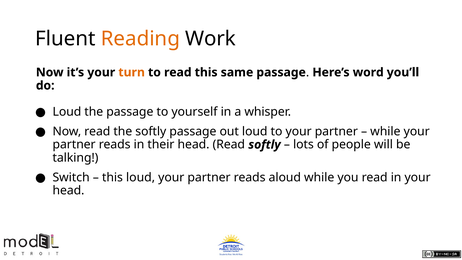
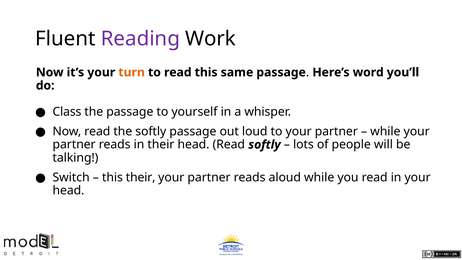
Reading colour: orange -> purple
Loud at (67, 112): Loud -> Class
this loud: loud -> their
